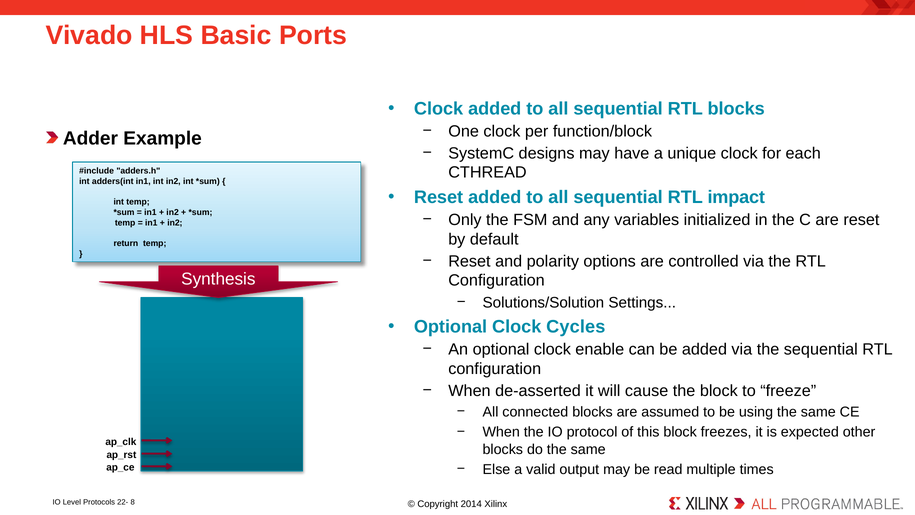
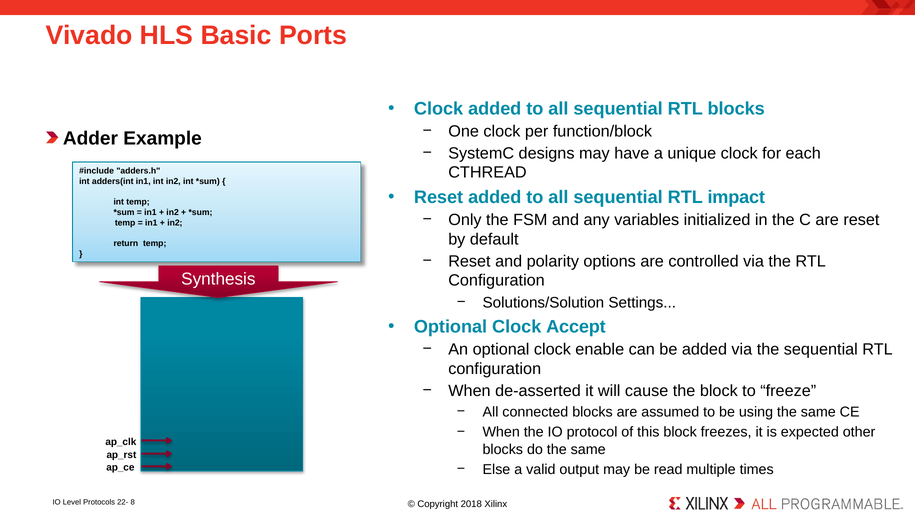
Cycles: Cycles -> Accept
2014: 2014 -> 2018
